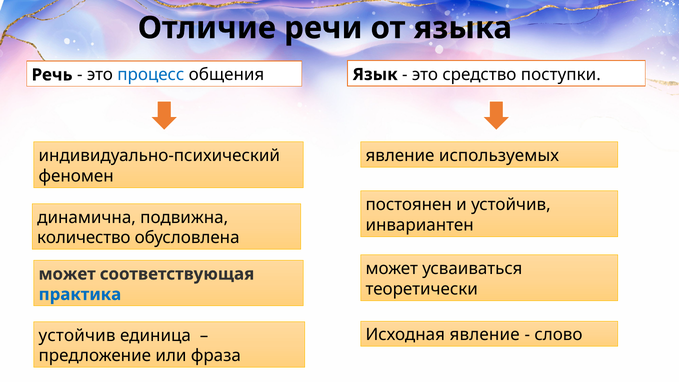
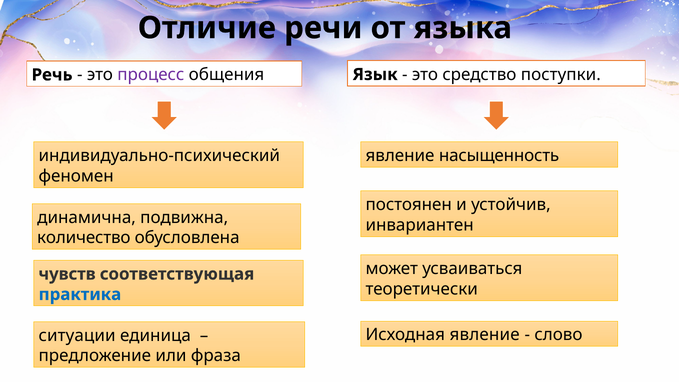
процесс colour: blue -> purple
используемых: используемых -> насыщенность
может at (67, 274): может -> чувств
устойчив at (77, 335): устойчив -> ситуации
